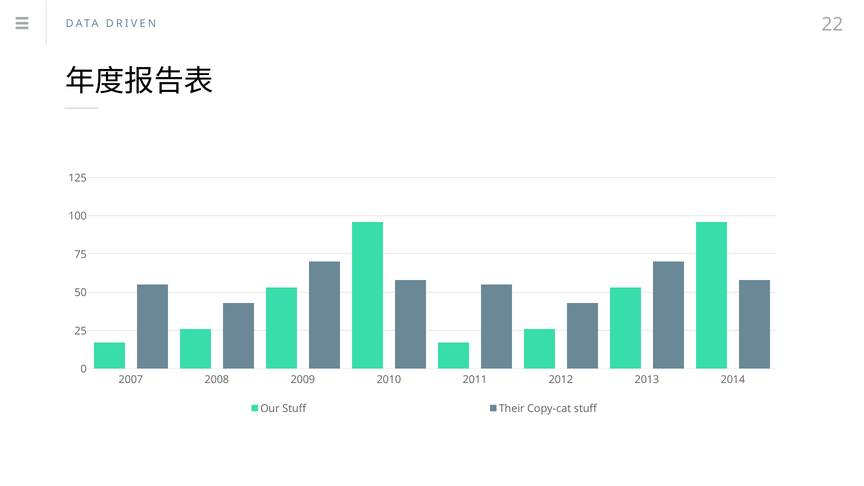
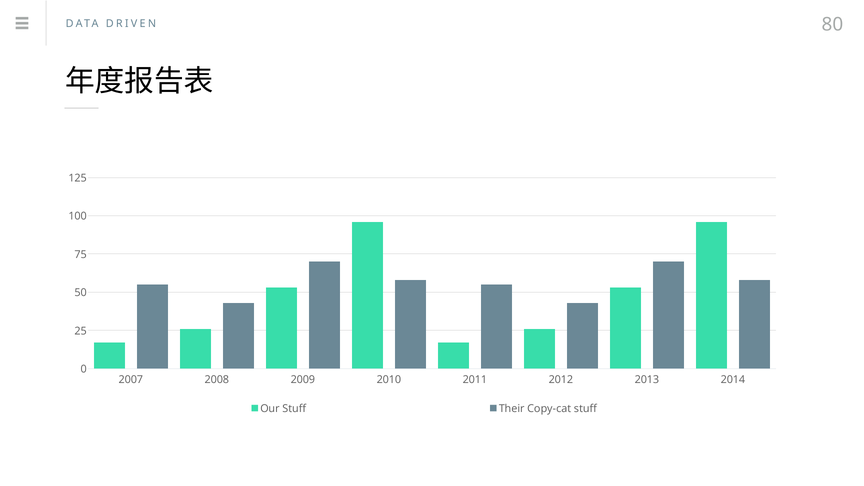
22: 22 -> 80
